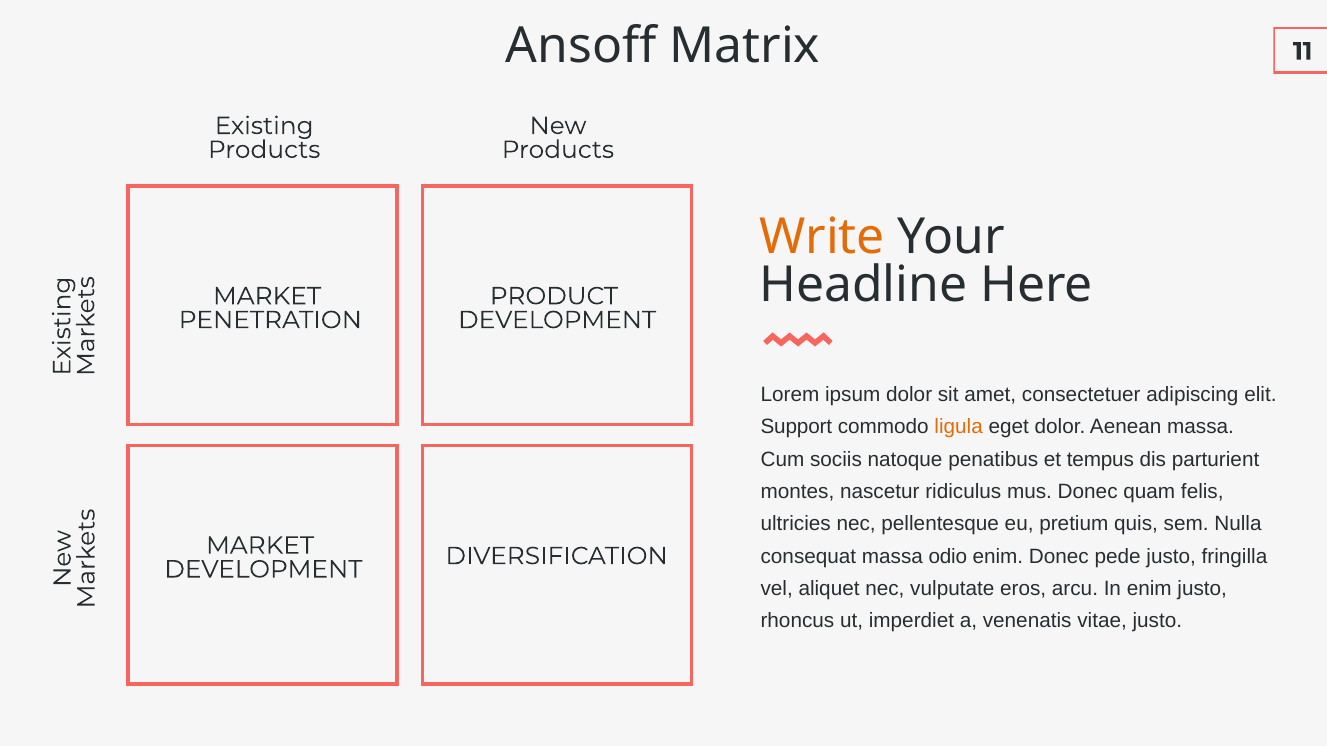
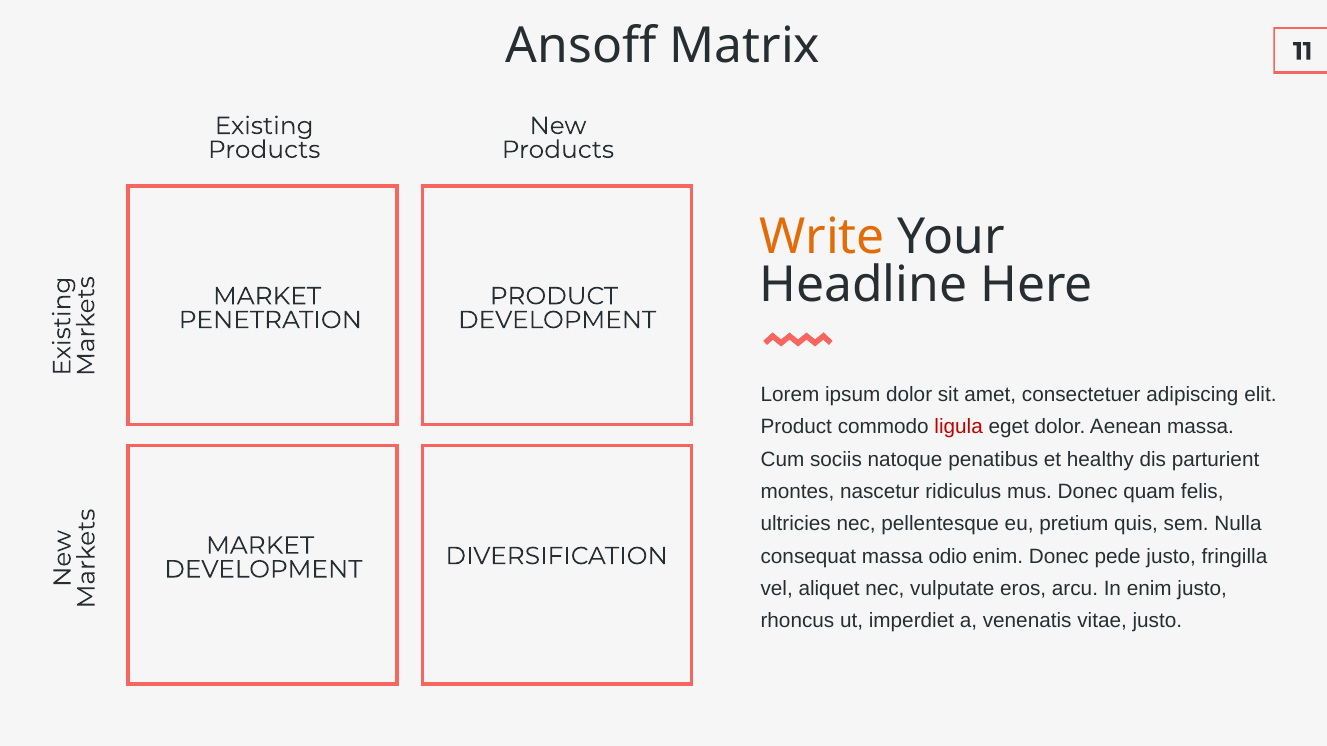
Support at (796, 427): Support -> Product
ligula colour: orange -> red
tempus: tempus -> healthy
